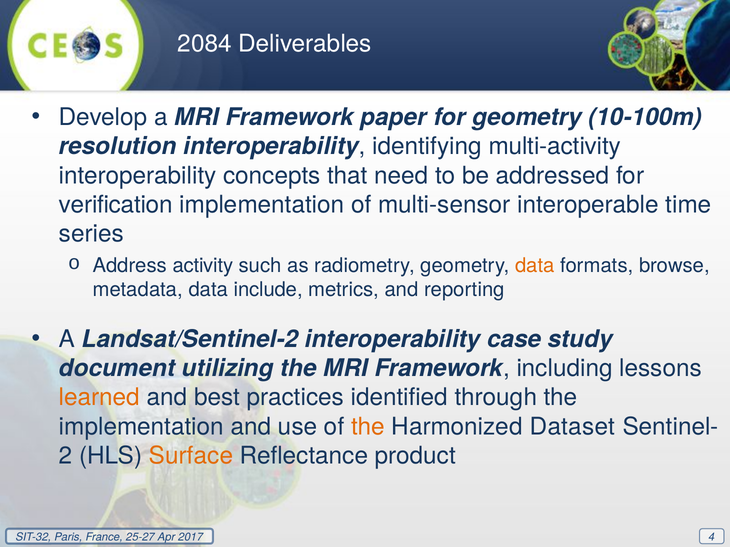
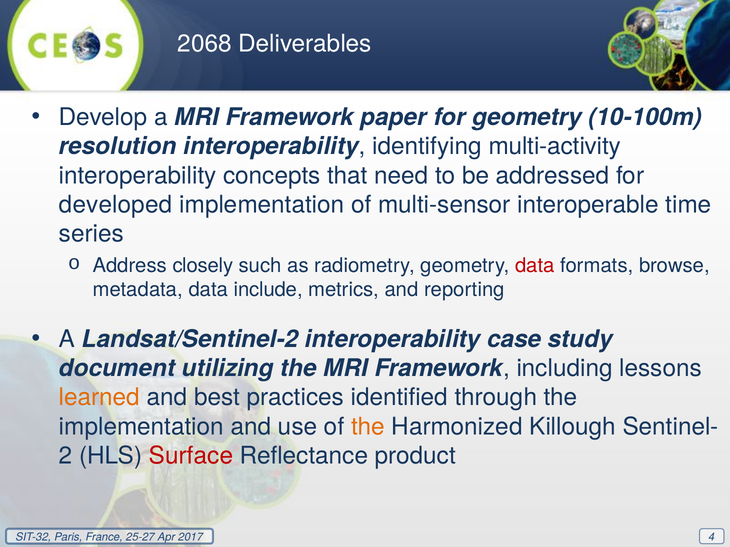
2084: 2084 -> 2068
verification: verification -> developed
activity: activity -> closely
data at (535, 266) colour: orange -> red
Dataset: Dataset -> Killough
Surface colour: orange -> red
